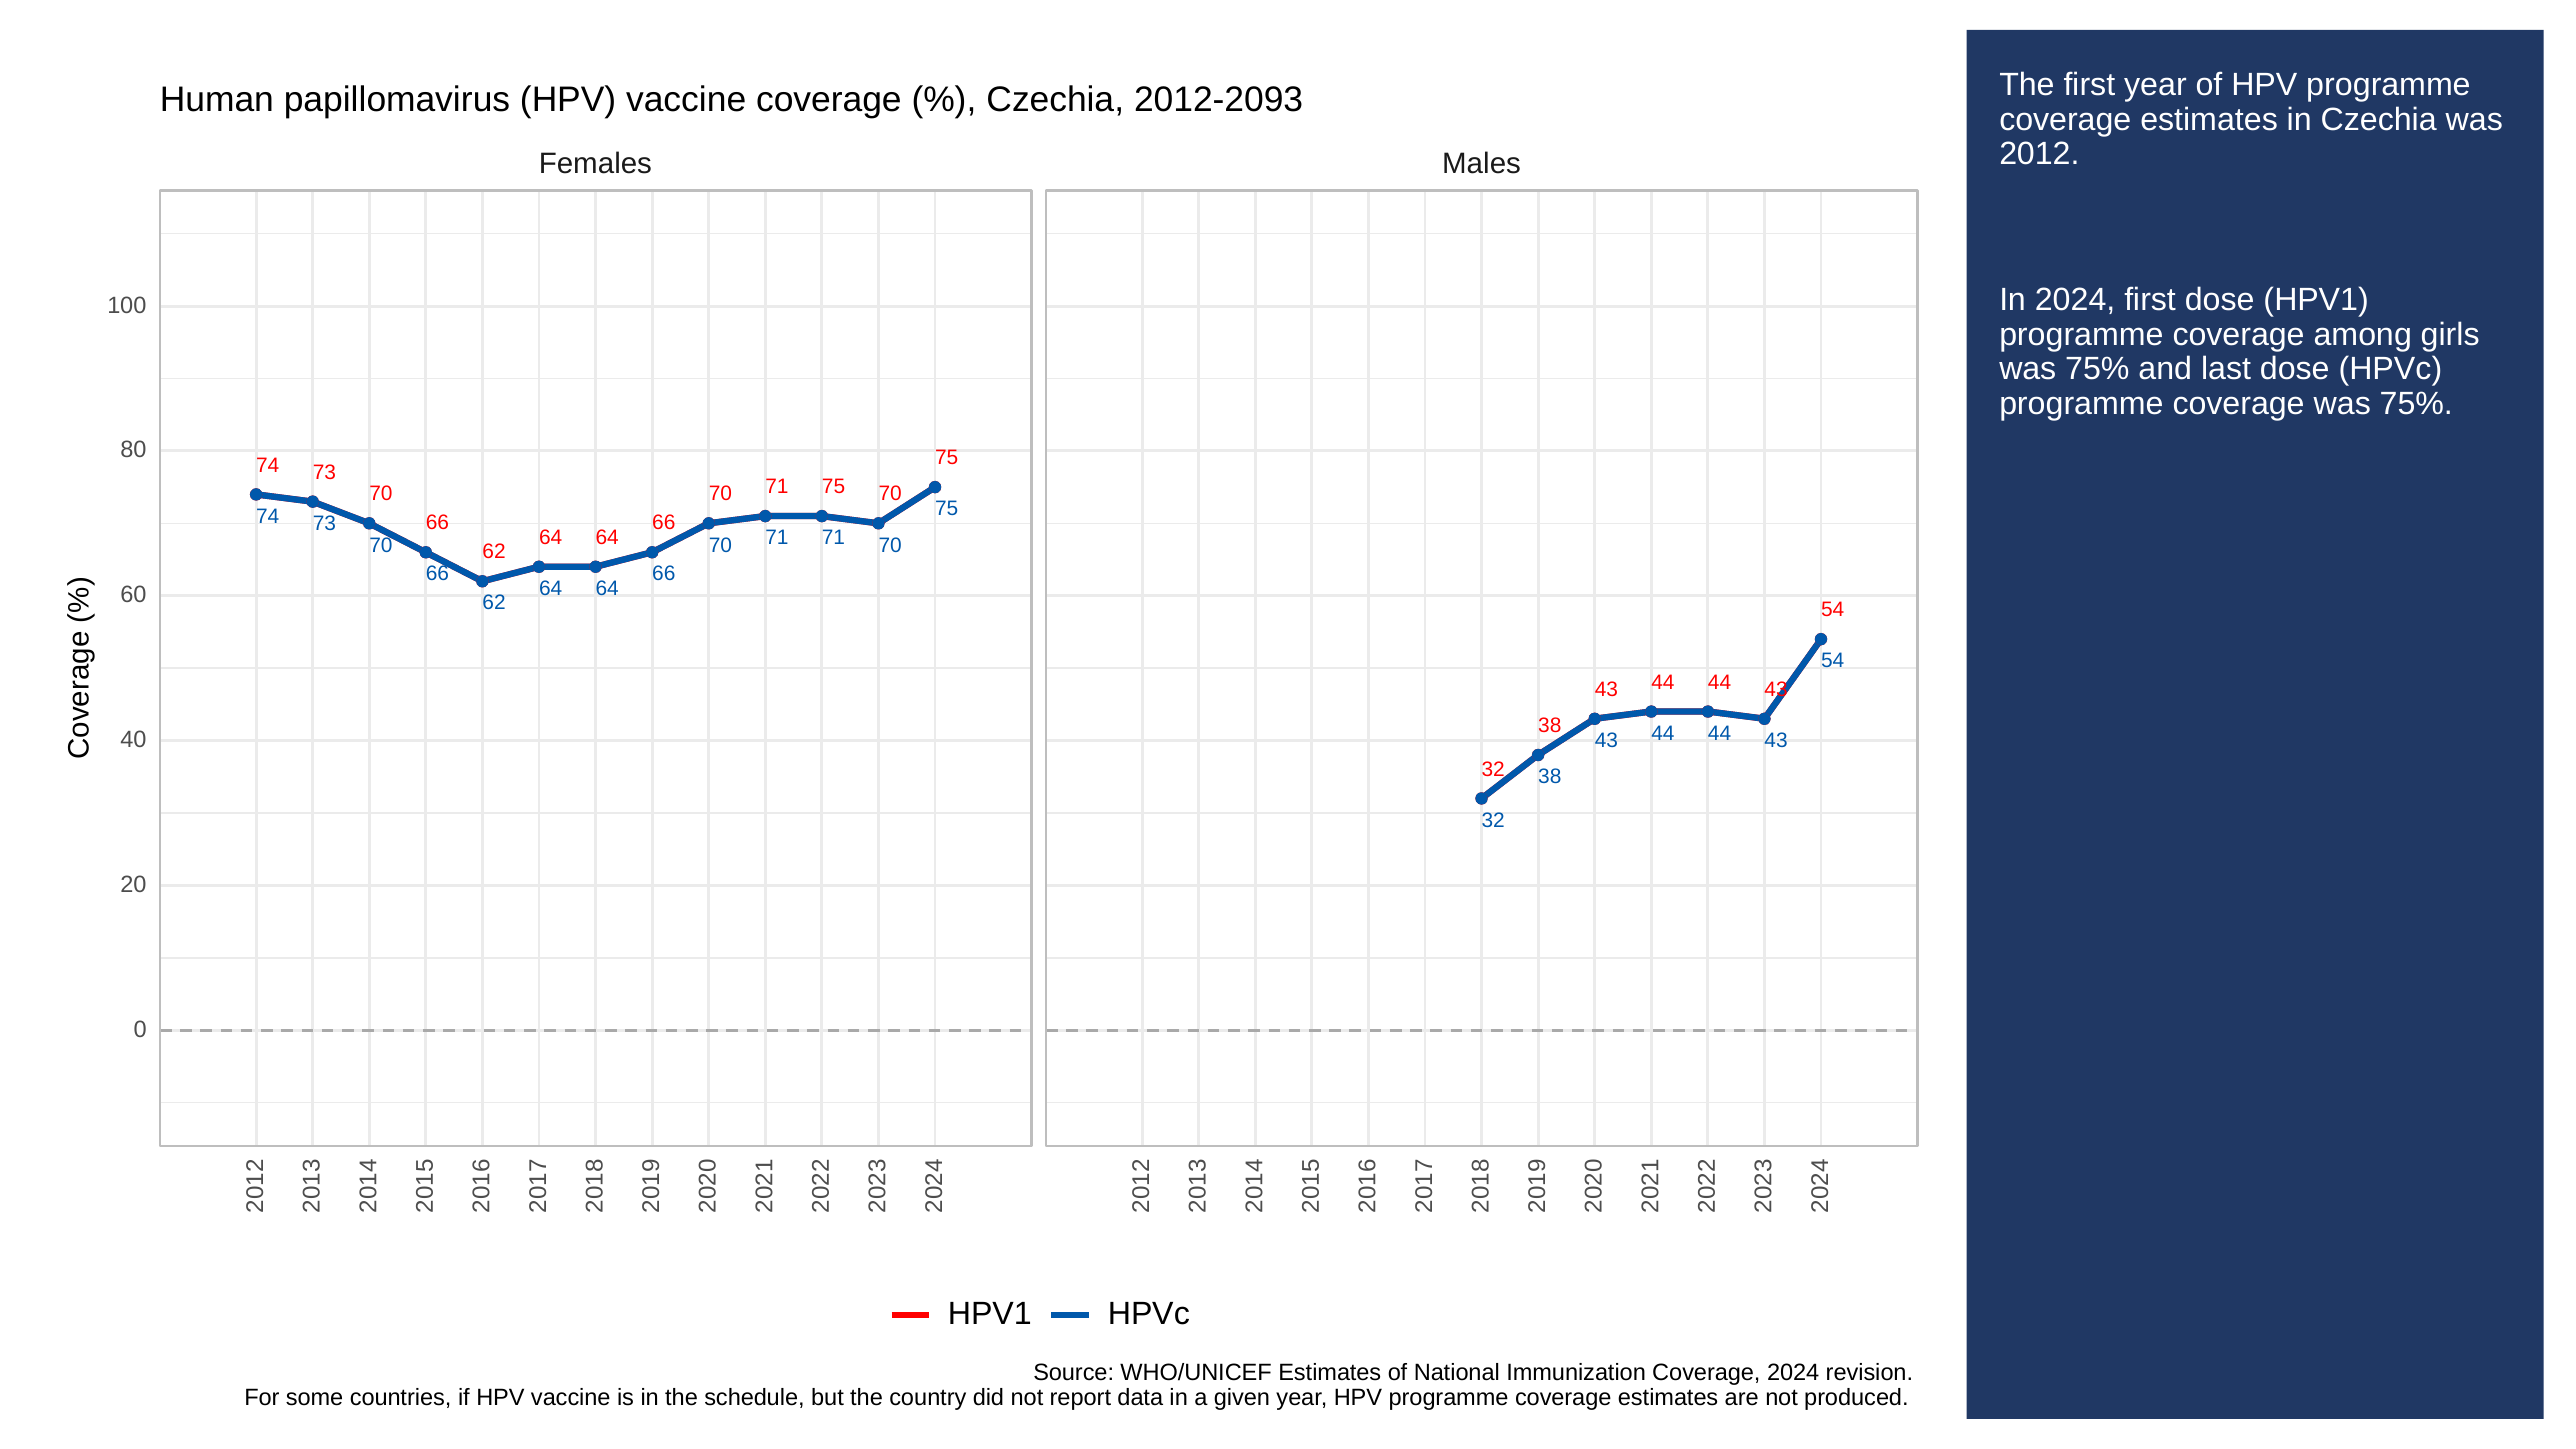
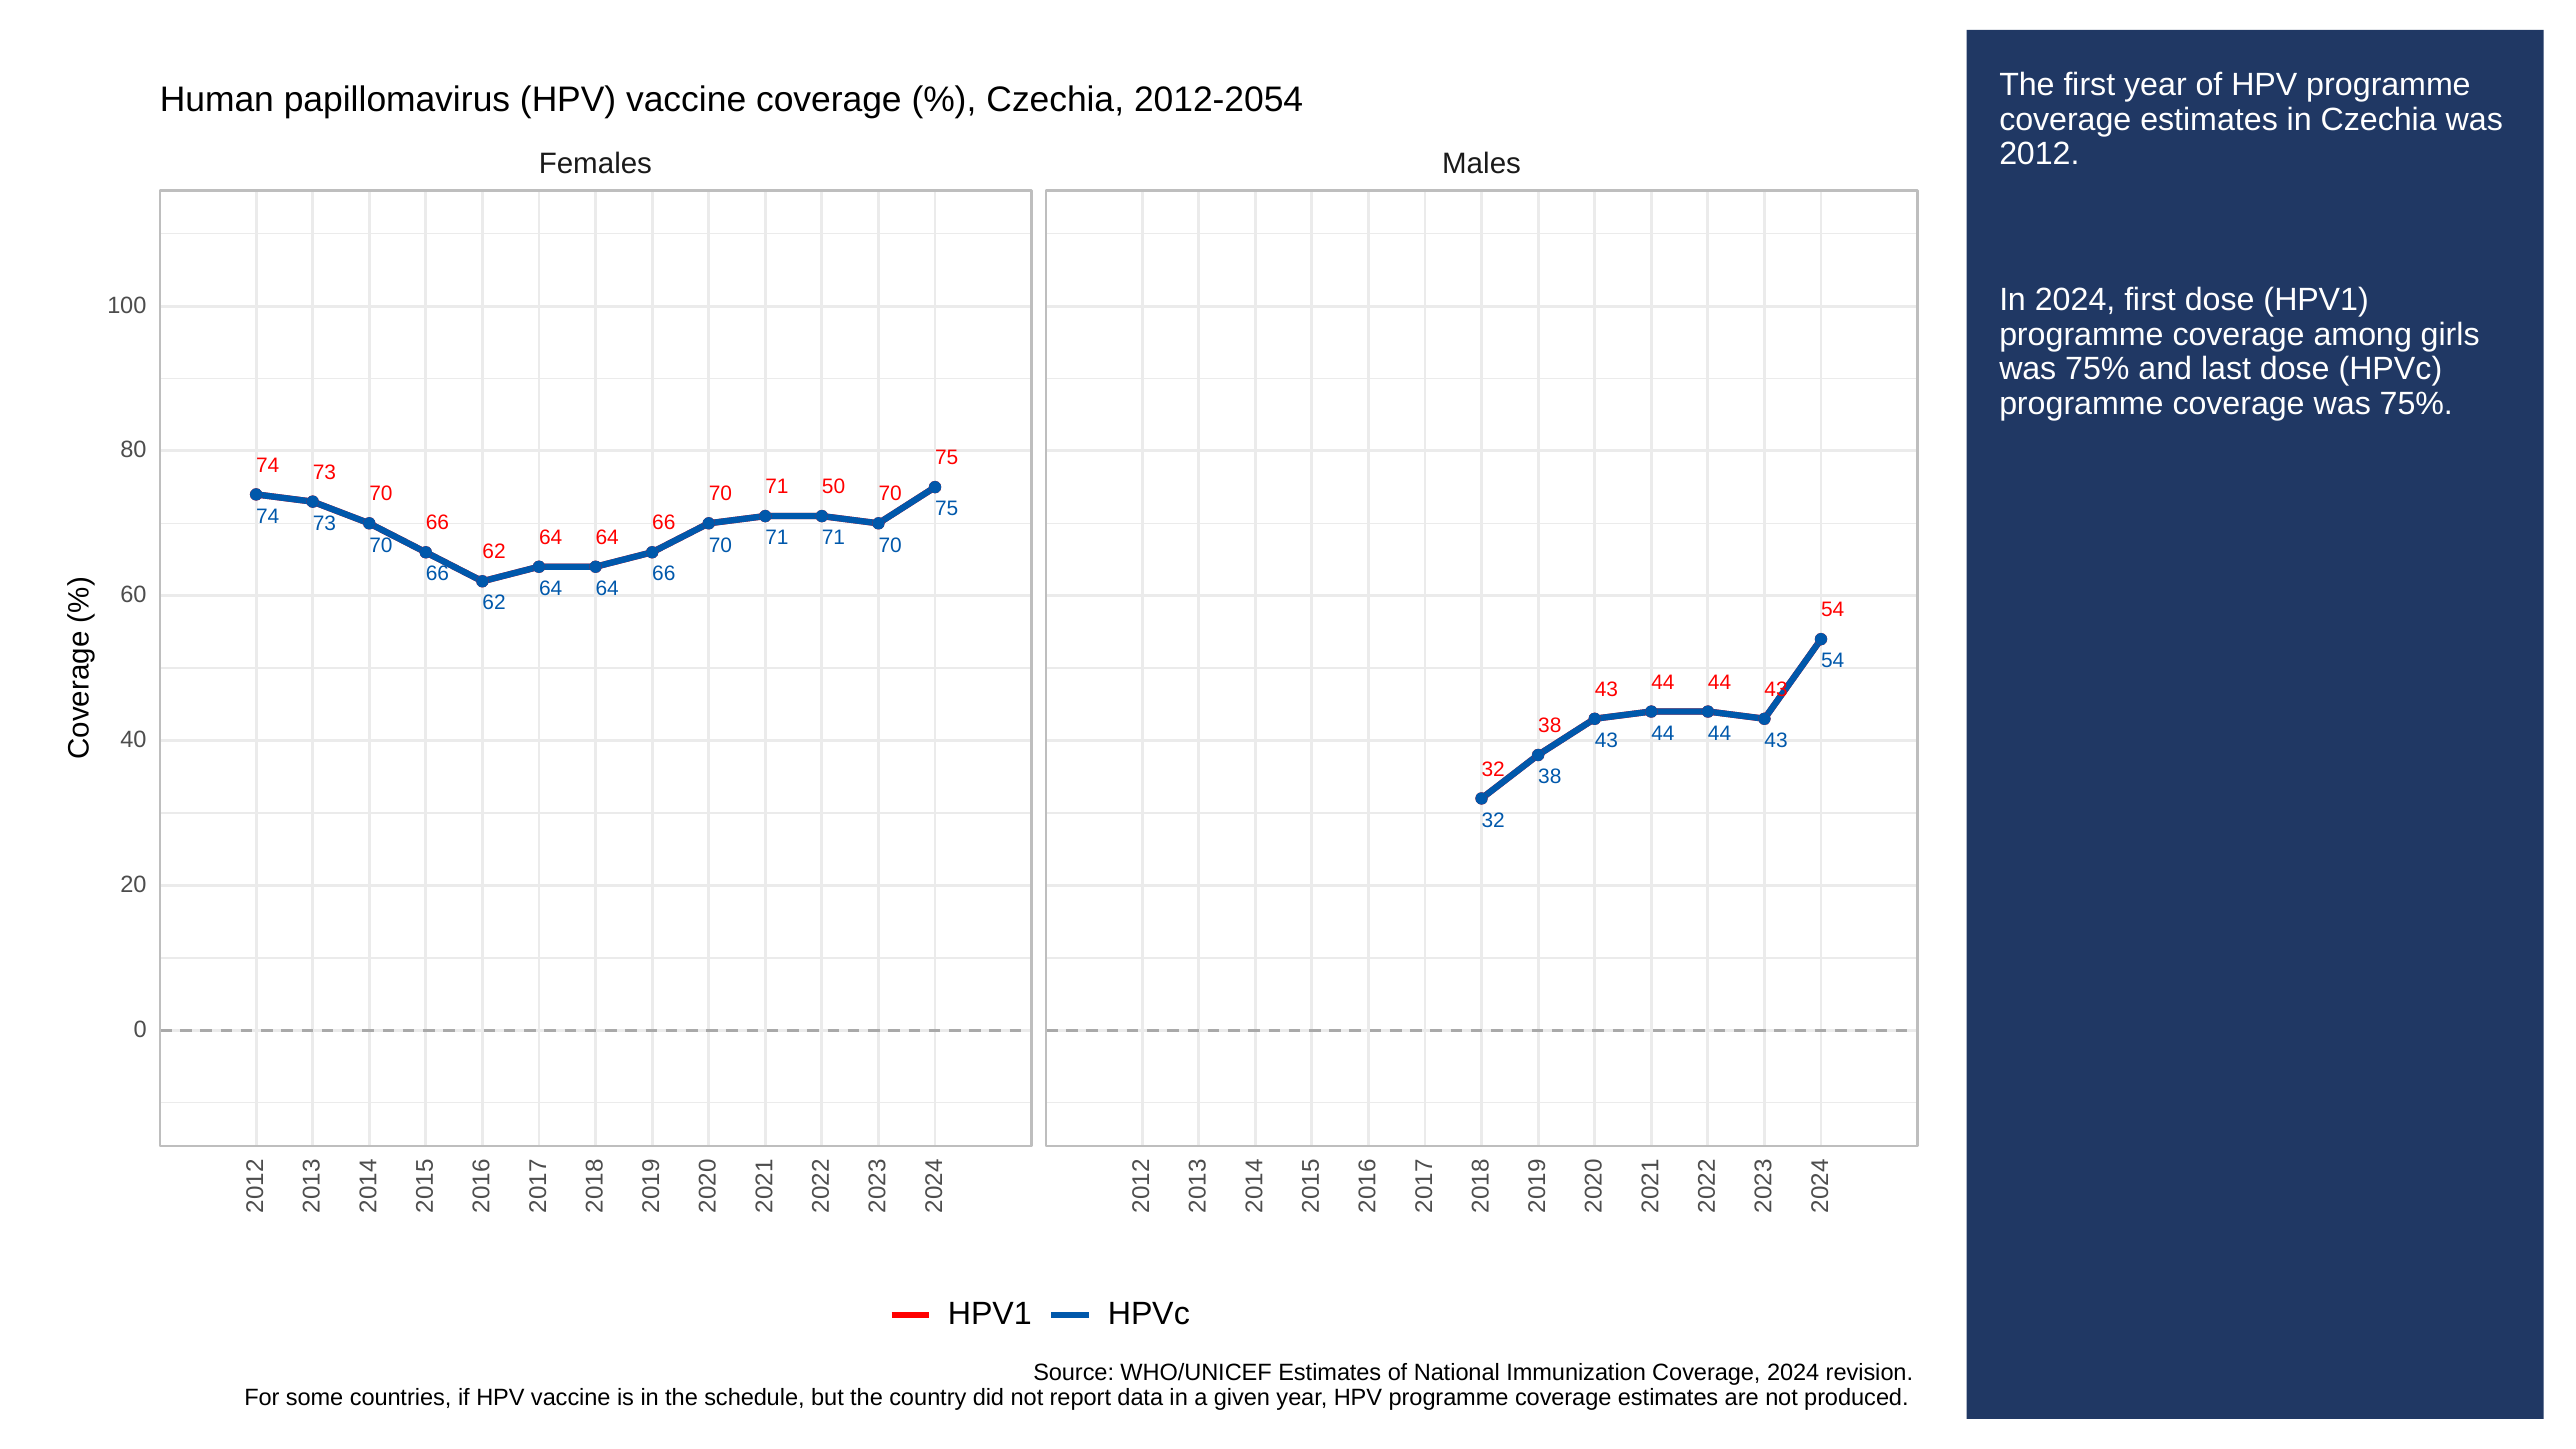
2012-2093: 2012-2093 -> 2012-2054
71 75: 75 -> 50
